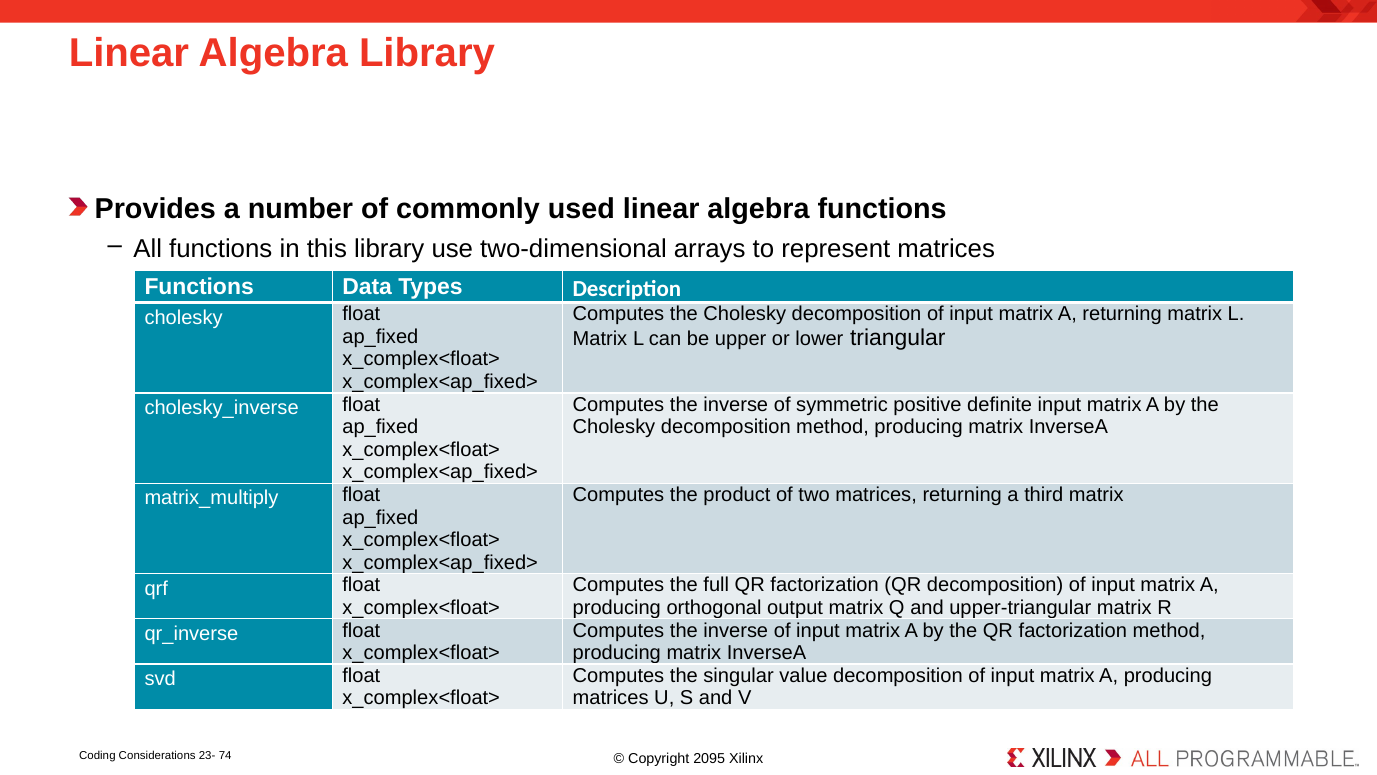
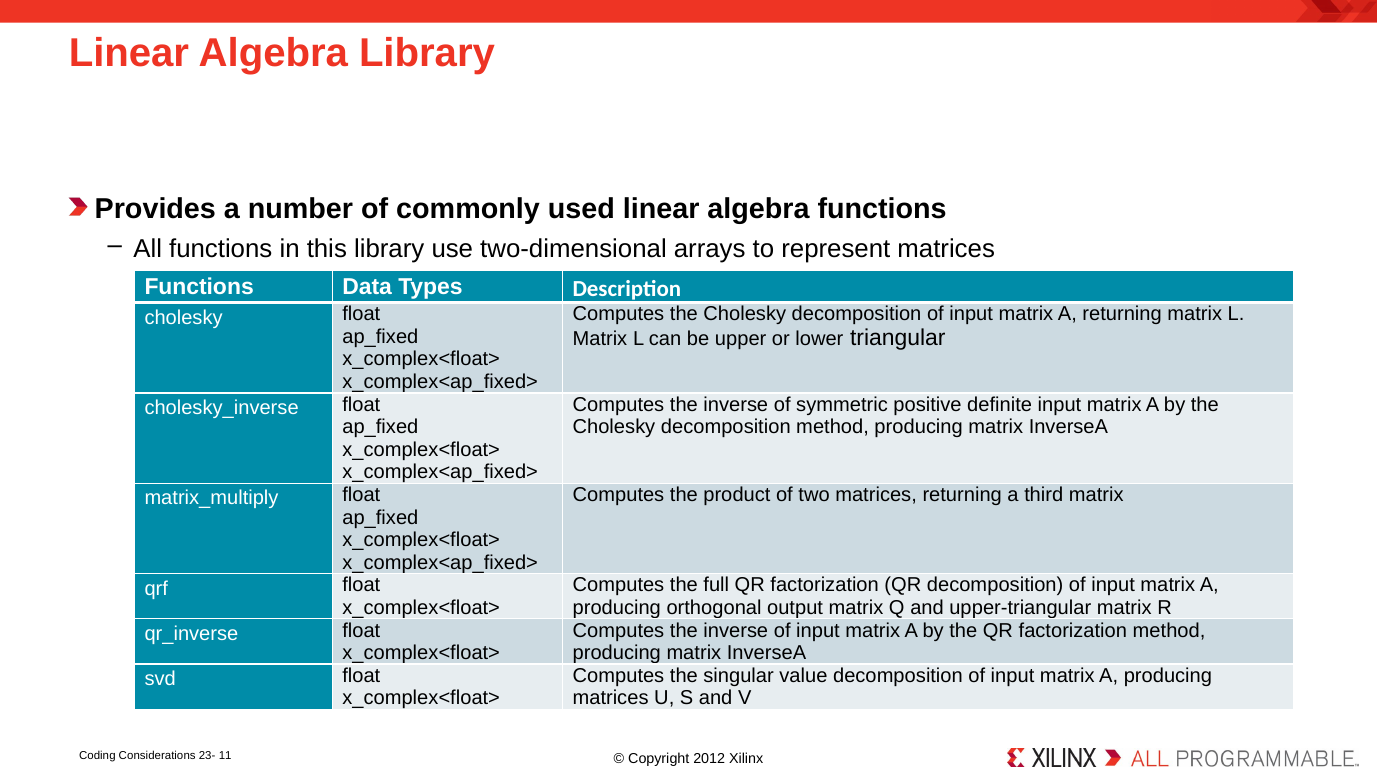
74: 74 -> 11
2095: 2095 -> 2012
